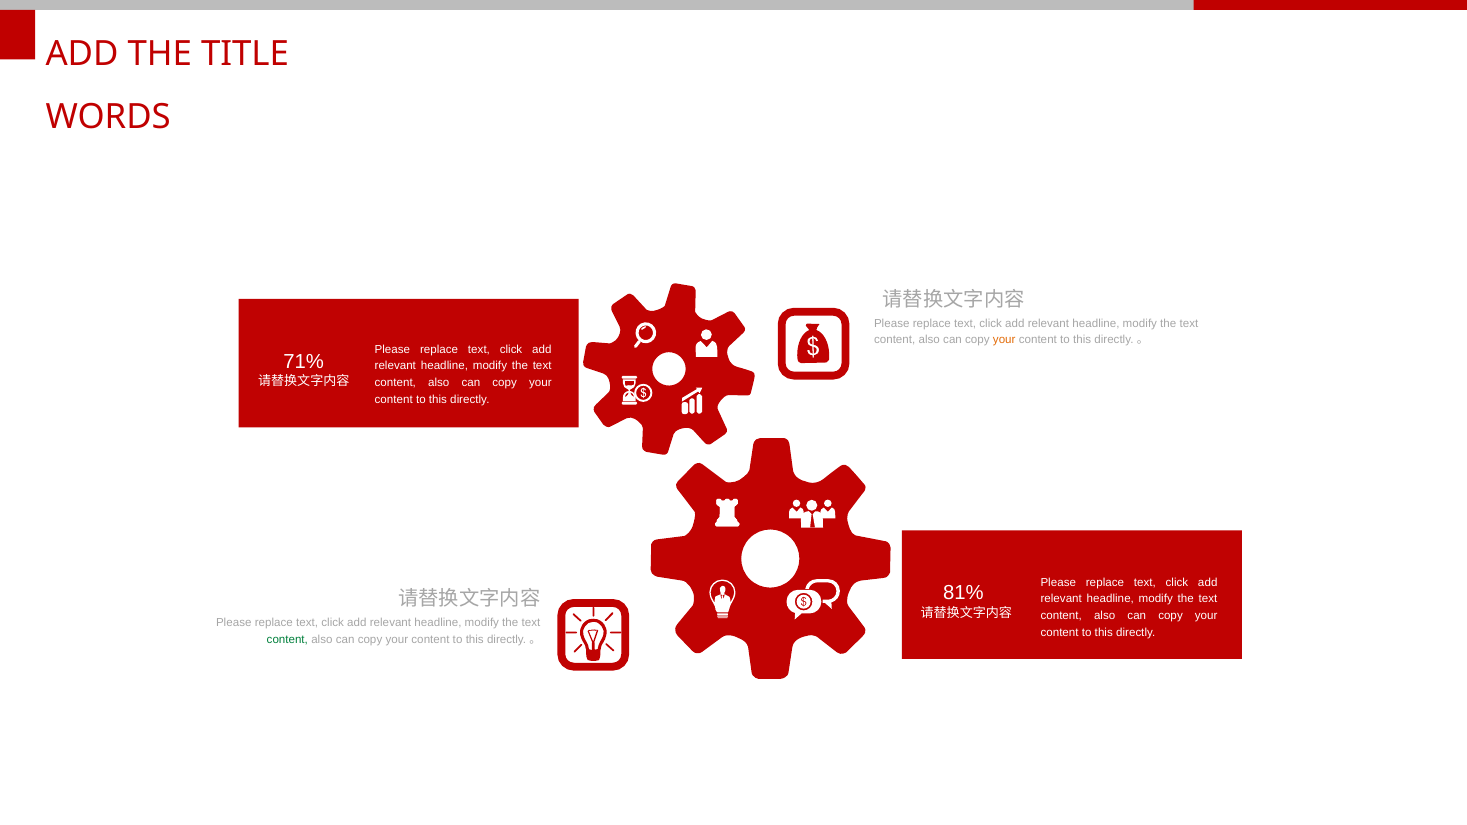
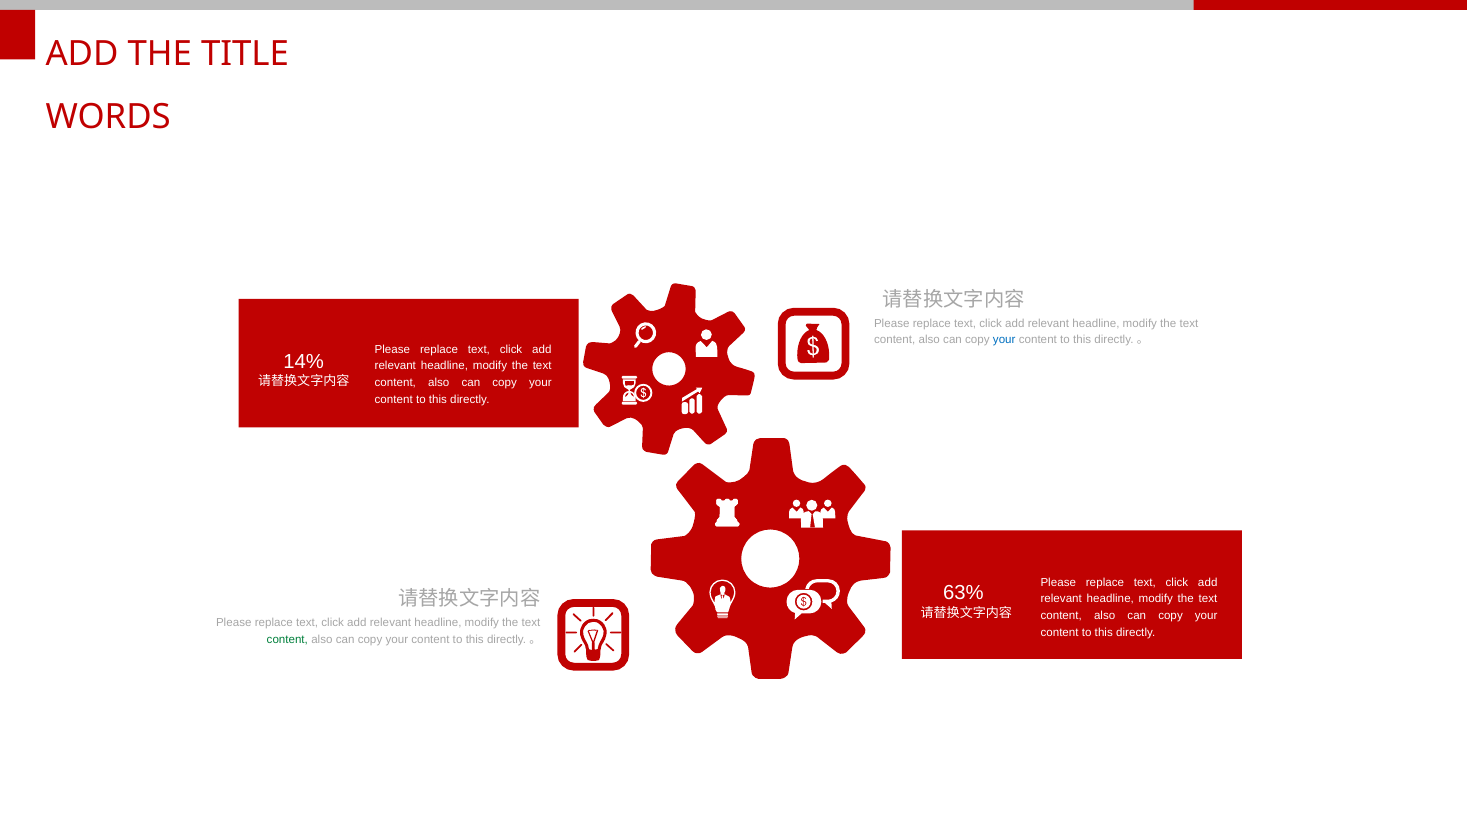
your at (1004, 340) colour: orange -> blue
71%: 71% -> 14%
81%: 81% -> 63%
